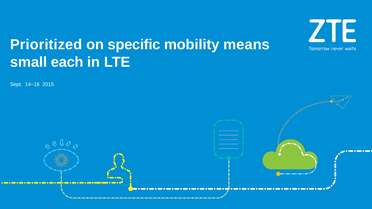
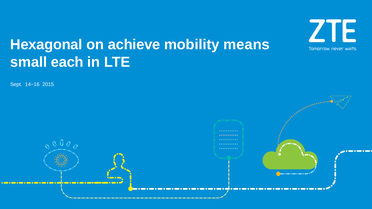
Prioritized: Prioritized -> Hexagonal
specific: specific -> achieve
